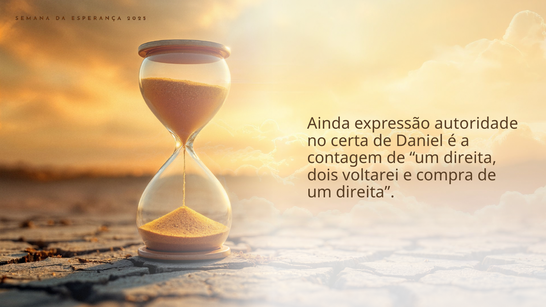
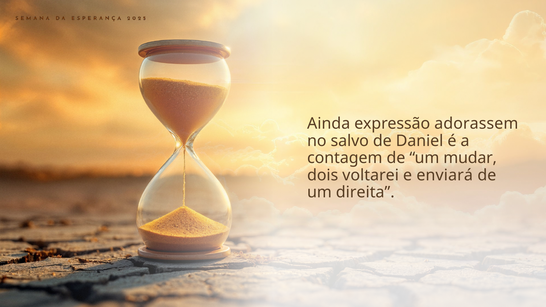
autoridade: autoridade -> adorassem
certa: certa -> salvo
contagem de um direita: direita -> mudar
compra: compra -> enviará
